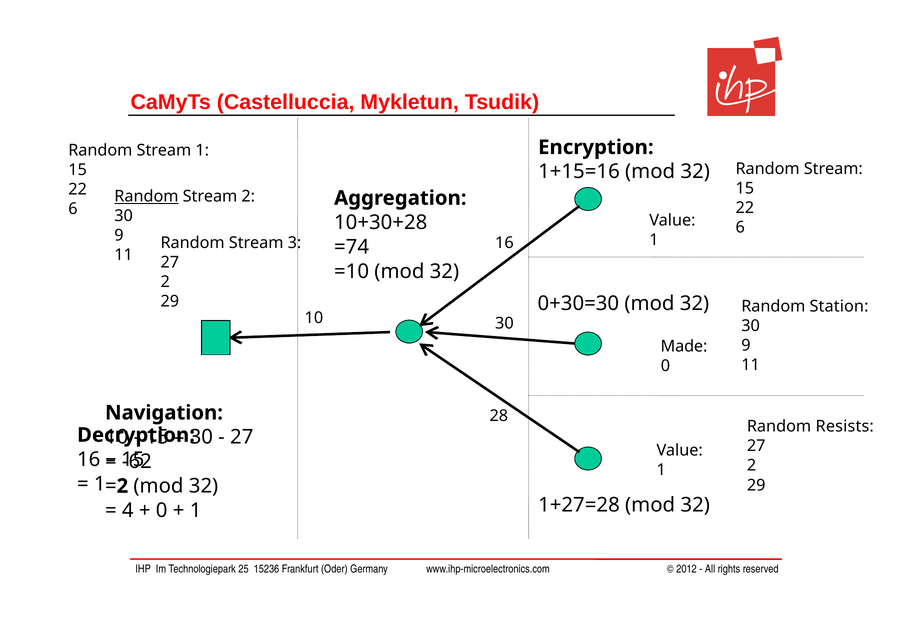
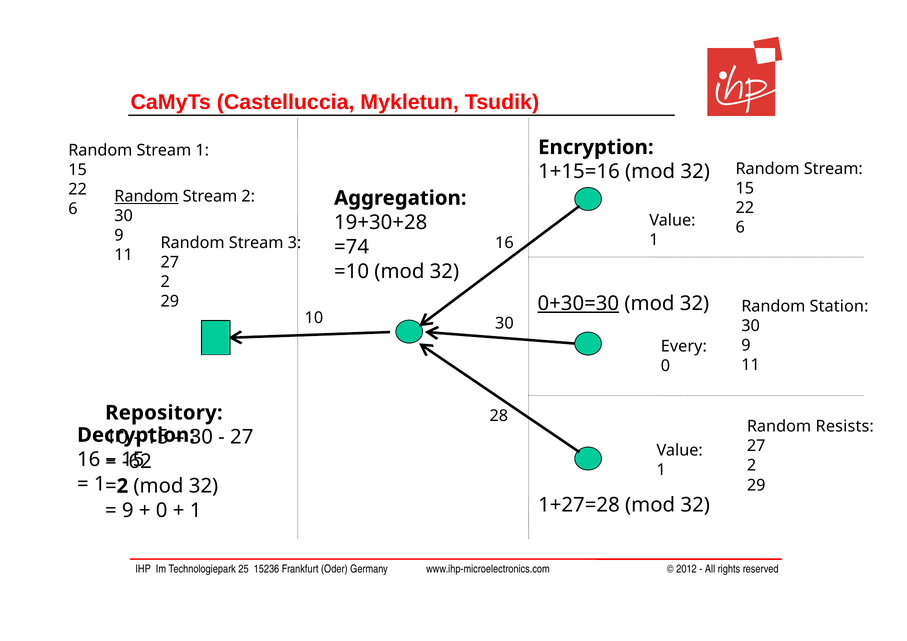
10+30+28: 10+30+28 -> 19+30+28
0+30=30 underline: none -> present
Made: Made -> Every
Navigation: Navigation -> Repository
4 at (128, 511): 4 -> 9
